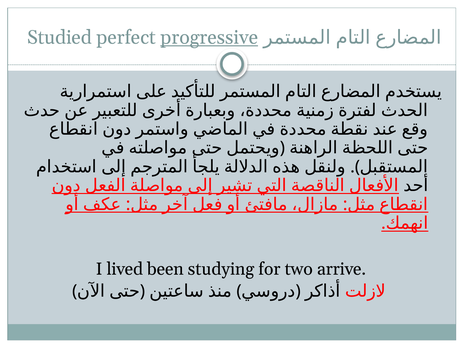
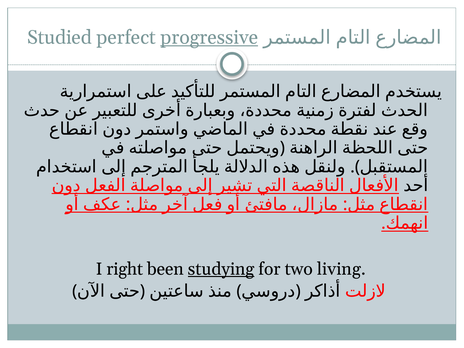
lived: lived -> right
studying underline: none -> present
arrive: arrive -> living
